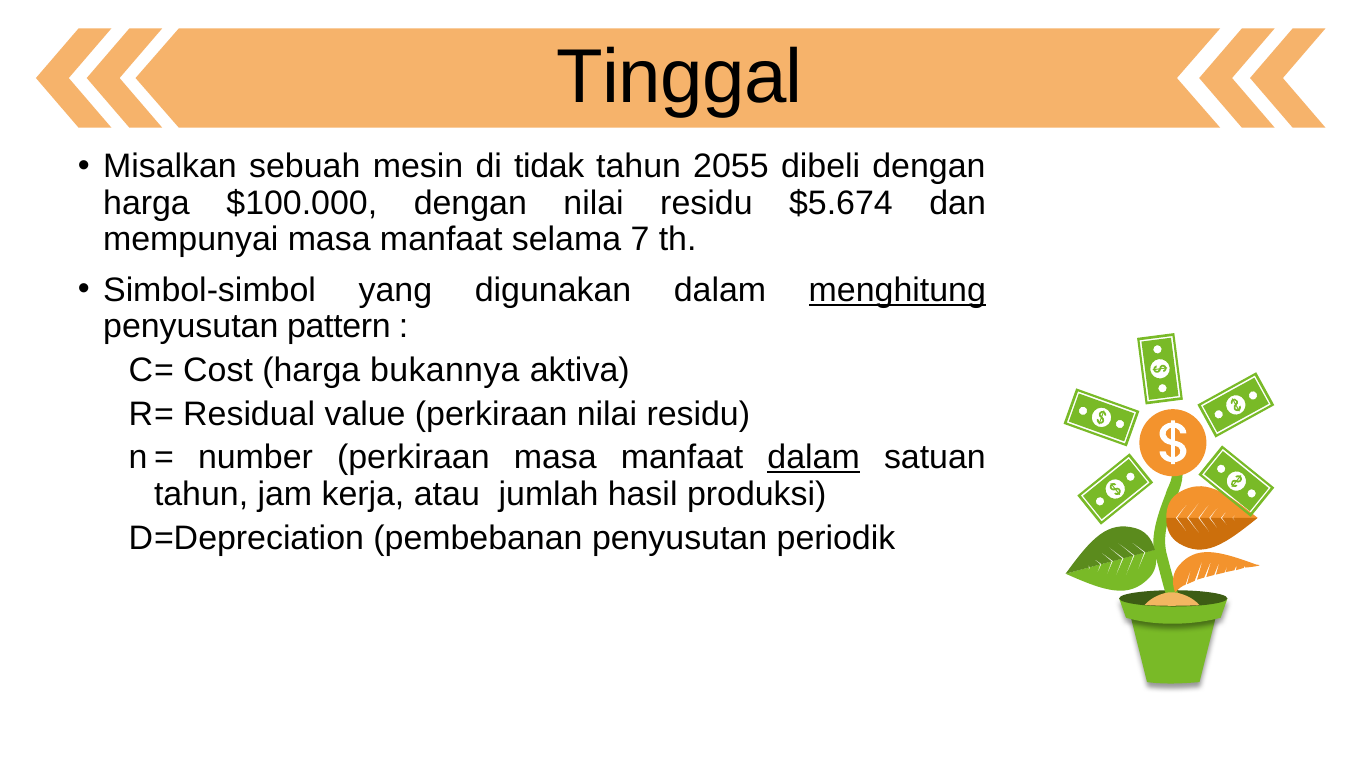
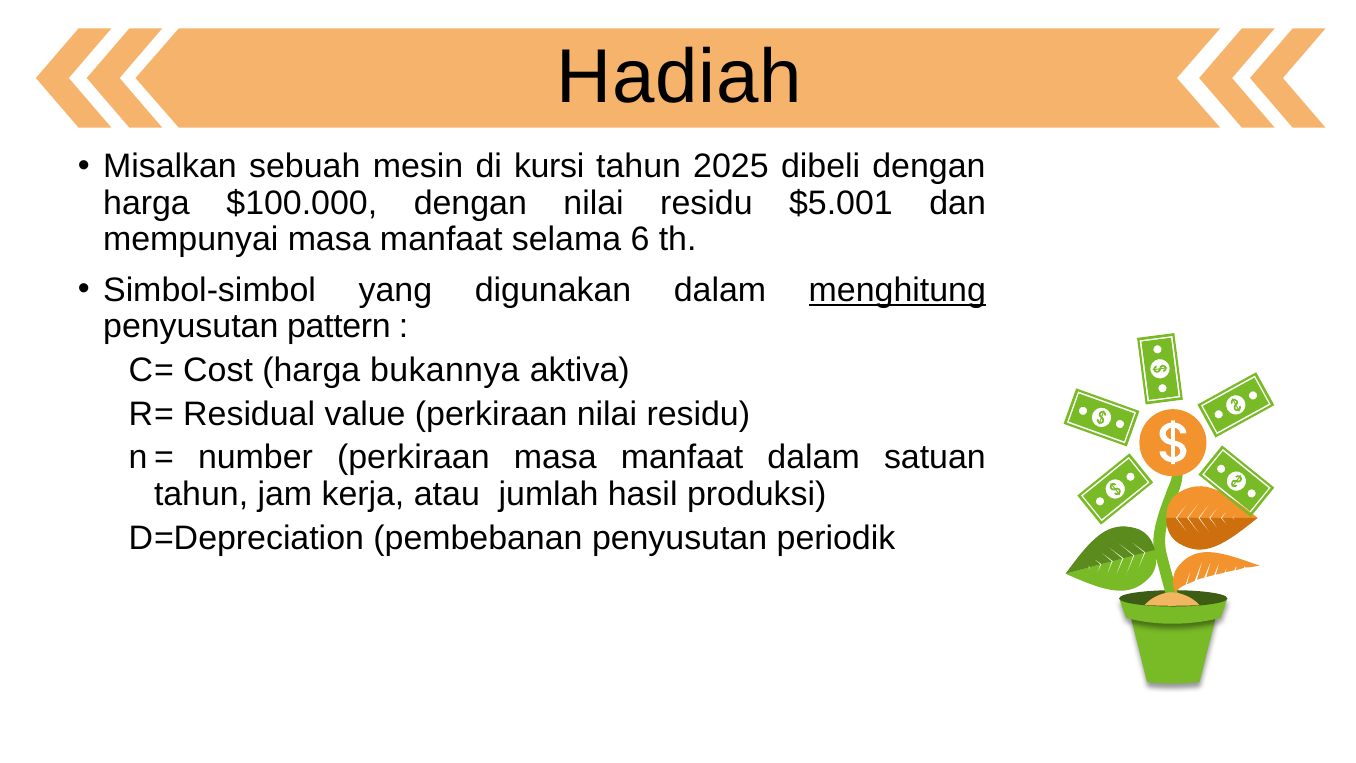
Tinggal: Tinggal -> Hadiah
tidak: tidak -> kursi
2055: 2055 -> 2025
$5.674: $5.674 -> $5.001
7: 7 -> 6
dalam at (814, 458) underline: present -> none
